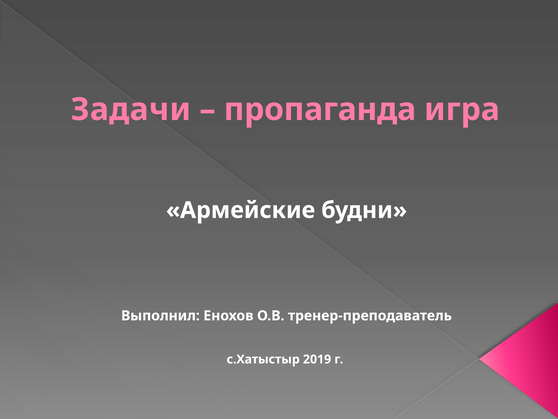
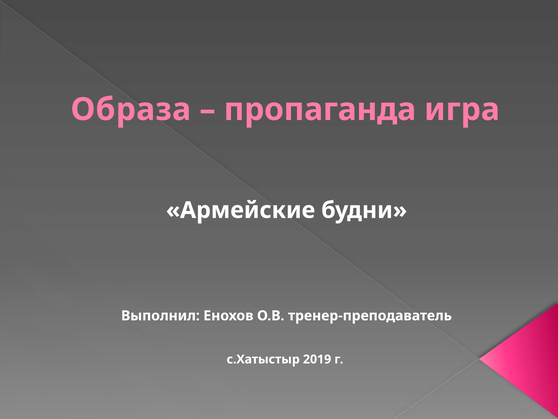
Задачи: Задачи -> Образа
